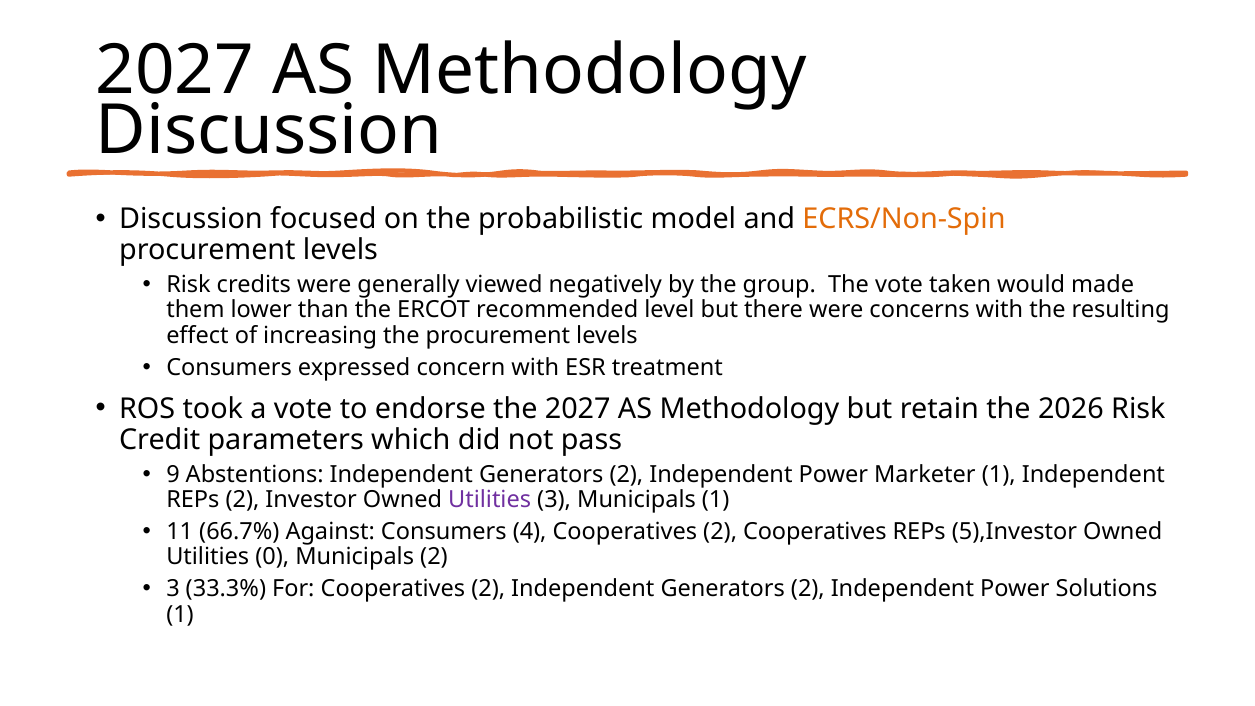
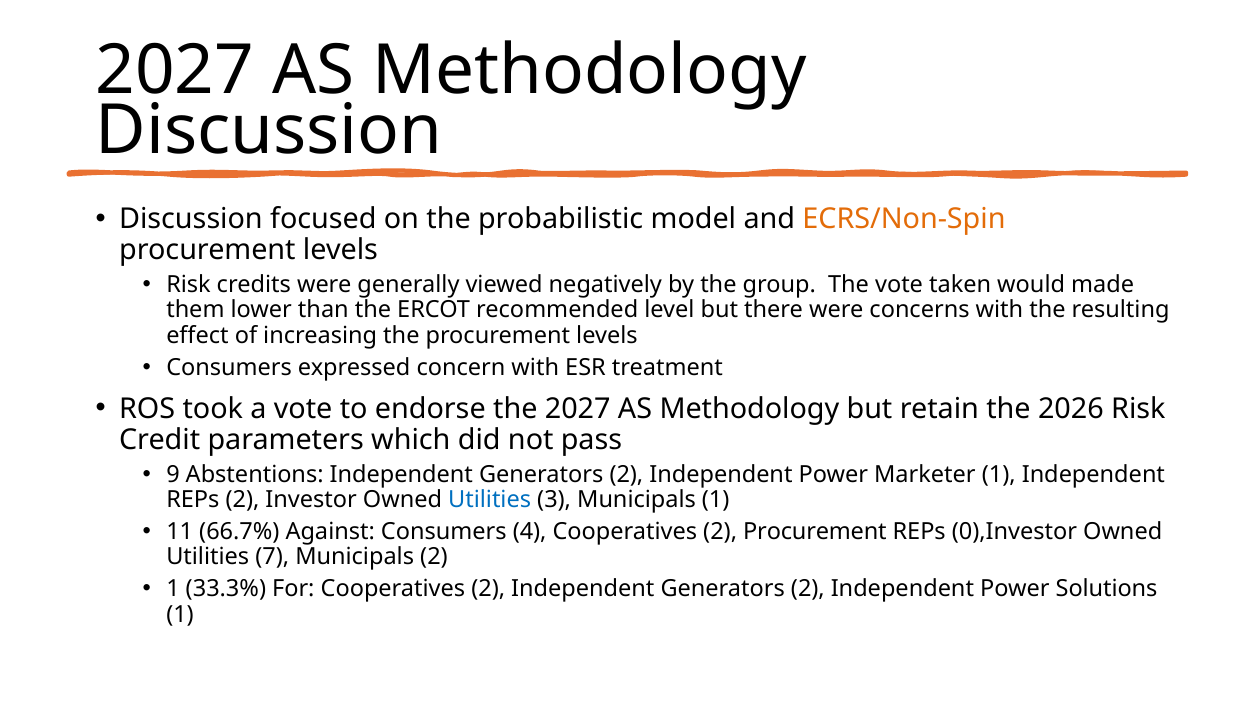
Utilities at (490, 500) colour: purple -> blue
2 Cooperatives: Cooperatives -> Procurement
5),Investor: 5),Investor -> 0),Investor
0: 0 -> 7
3 at (173, 589): 3 -> 1
